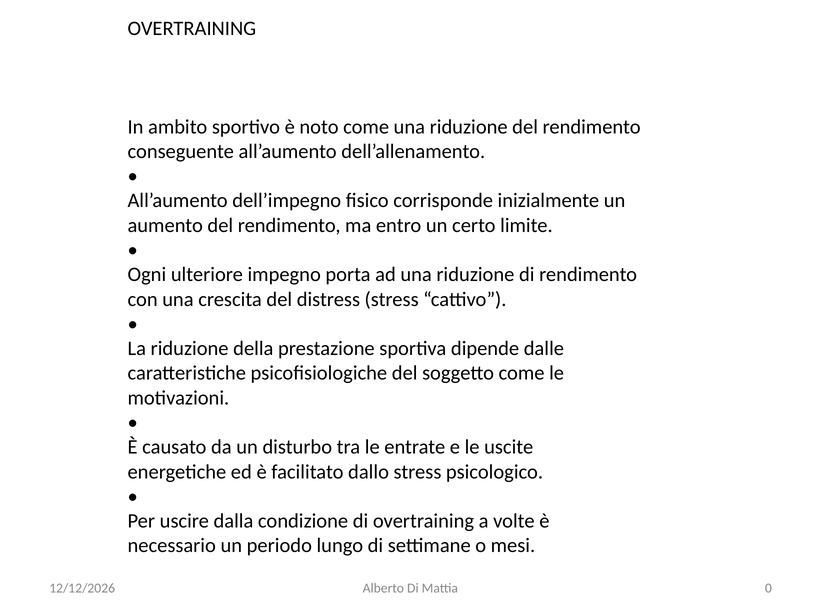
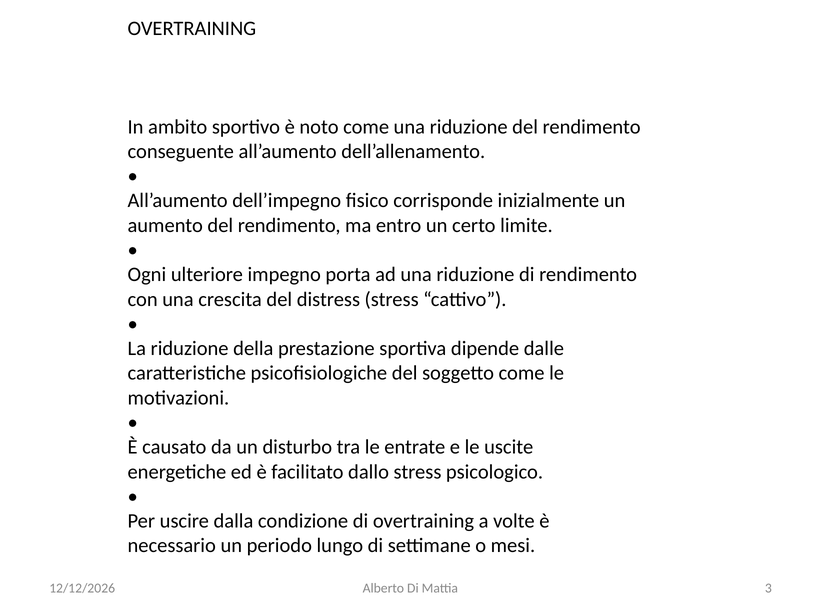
0: 0 -> 3
